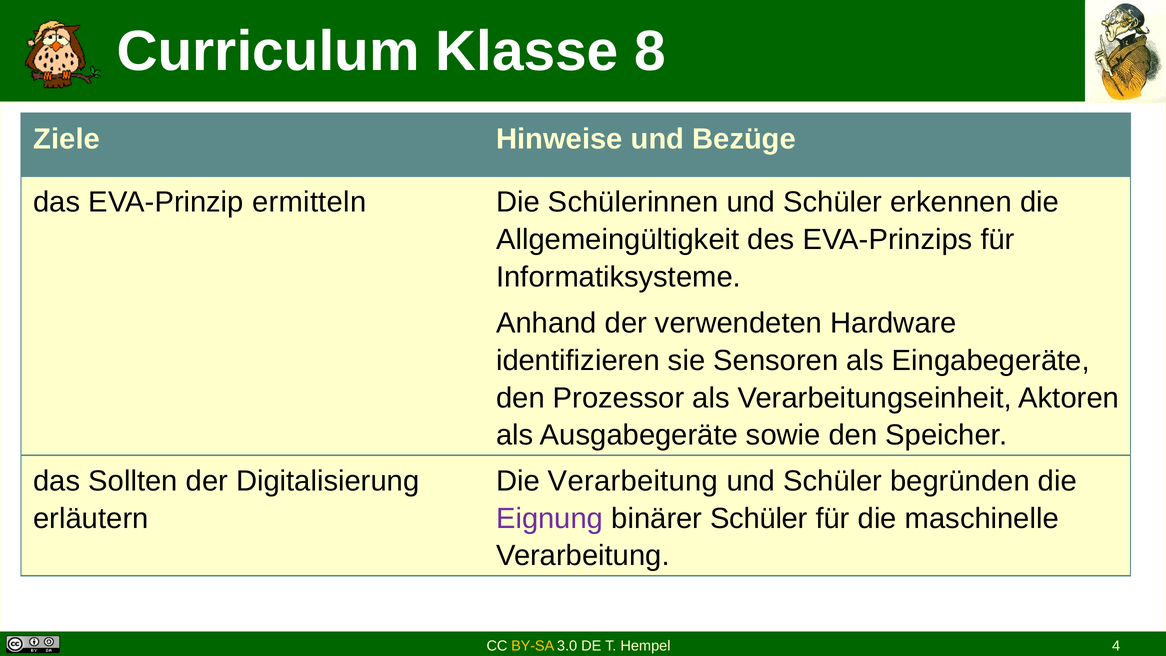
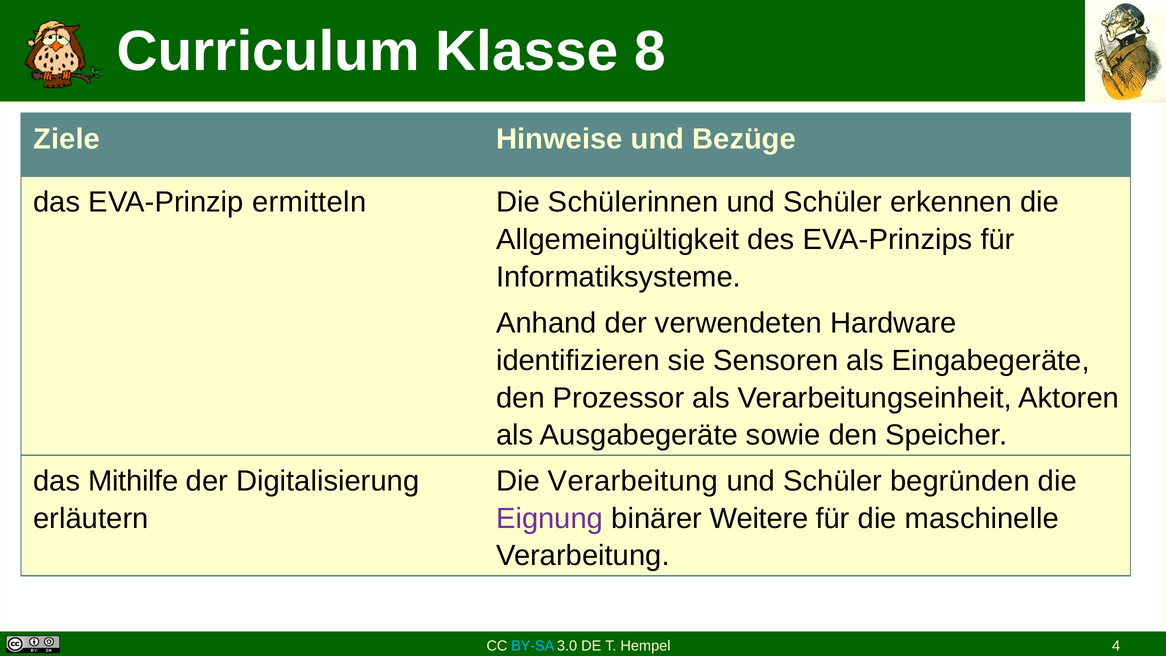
Sollten: Sollten -> Mithilfe
binärer Schüler: Schüler -> Weitere
BY-SA colour: yellow -> light blue
